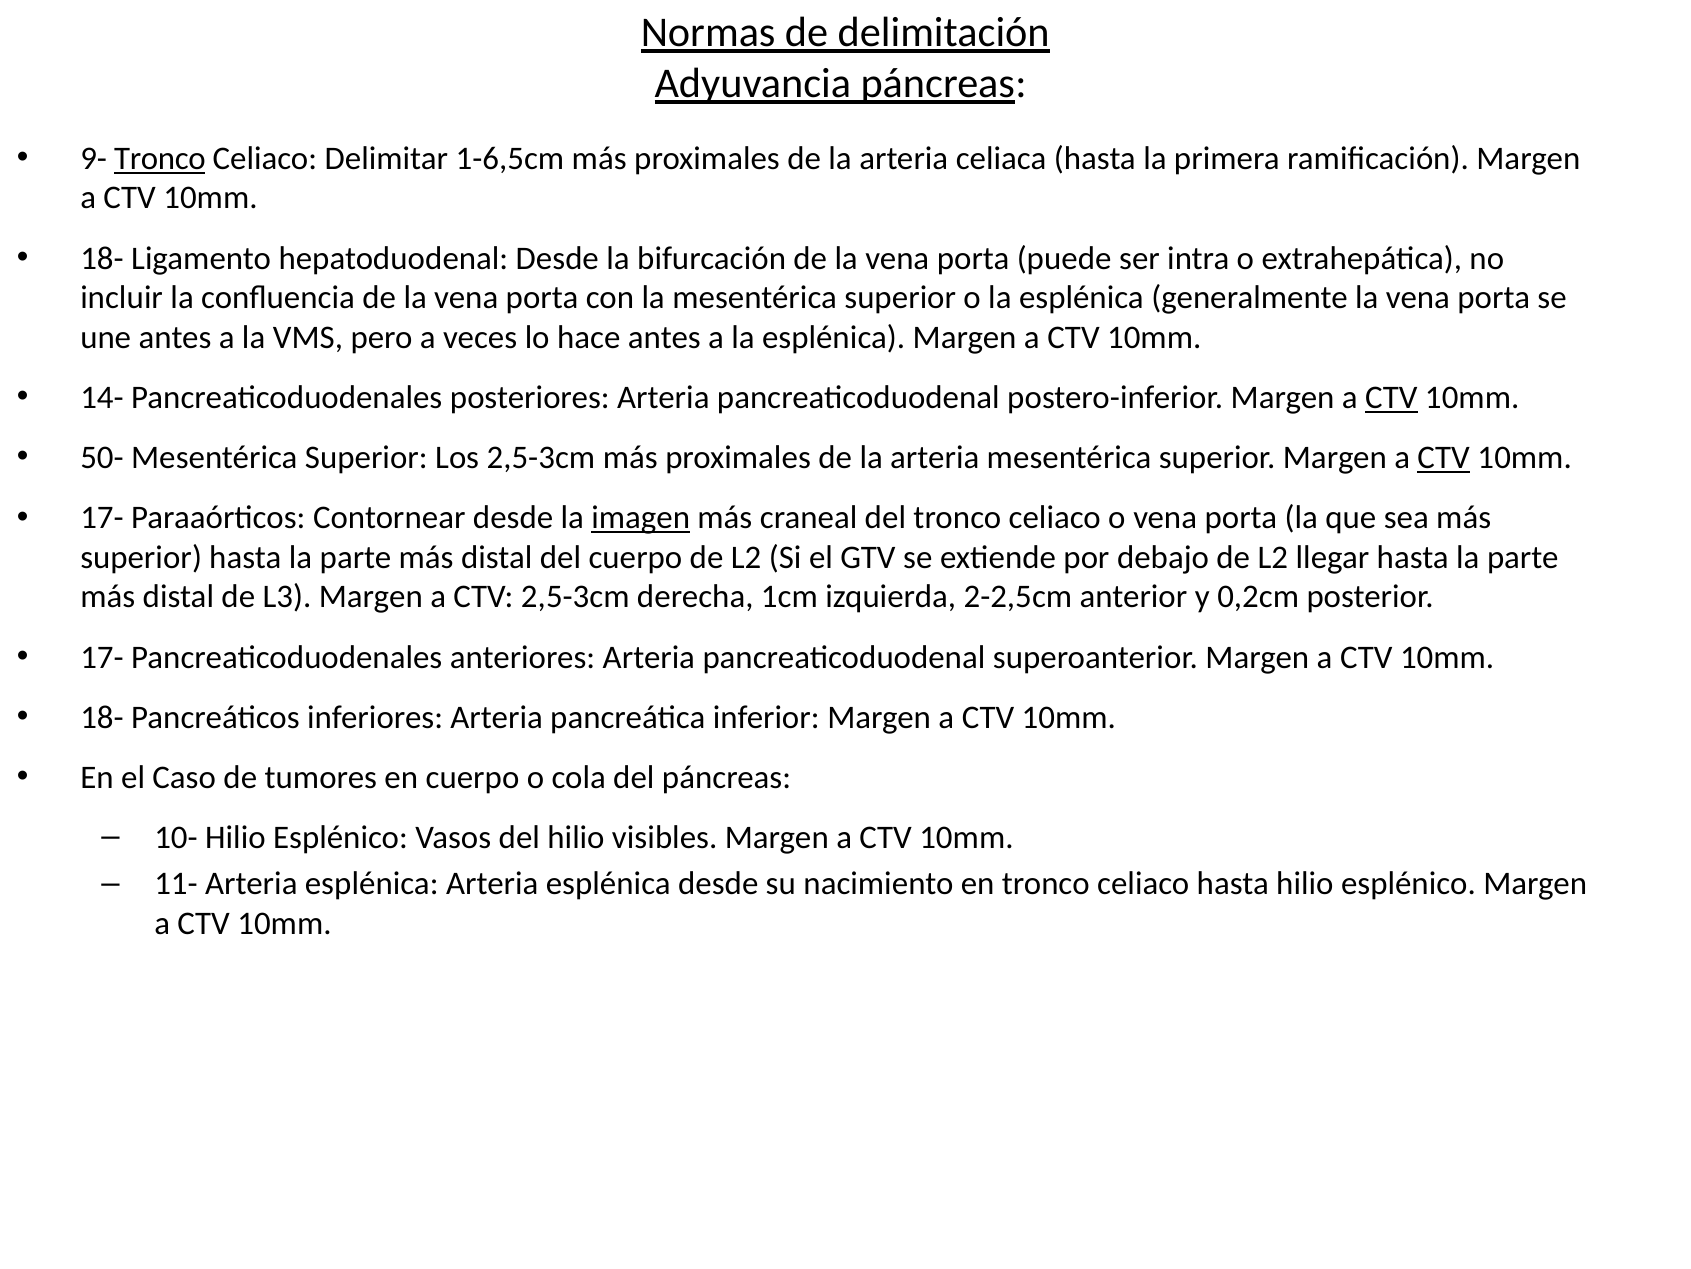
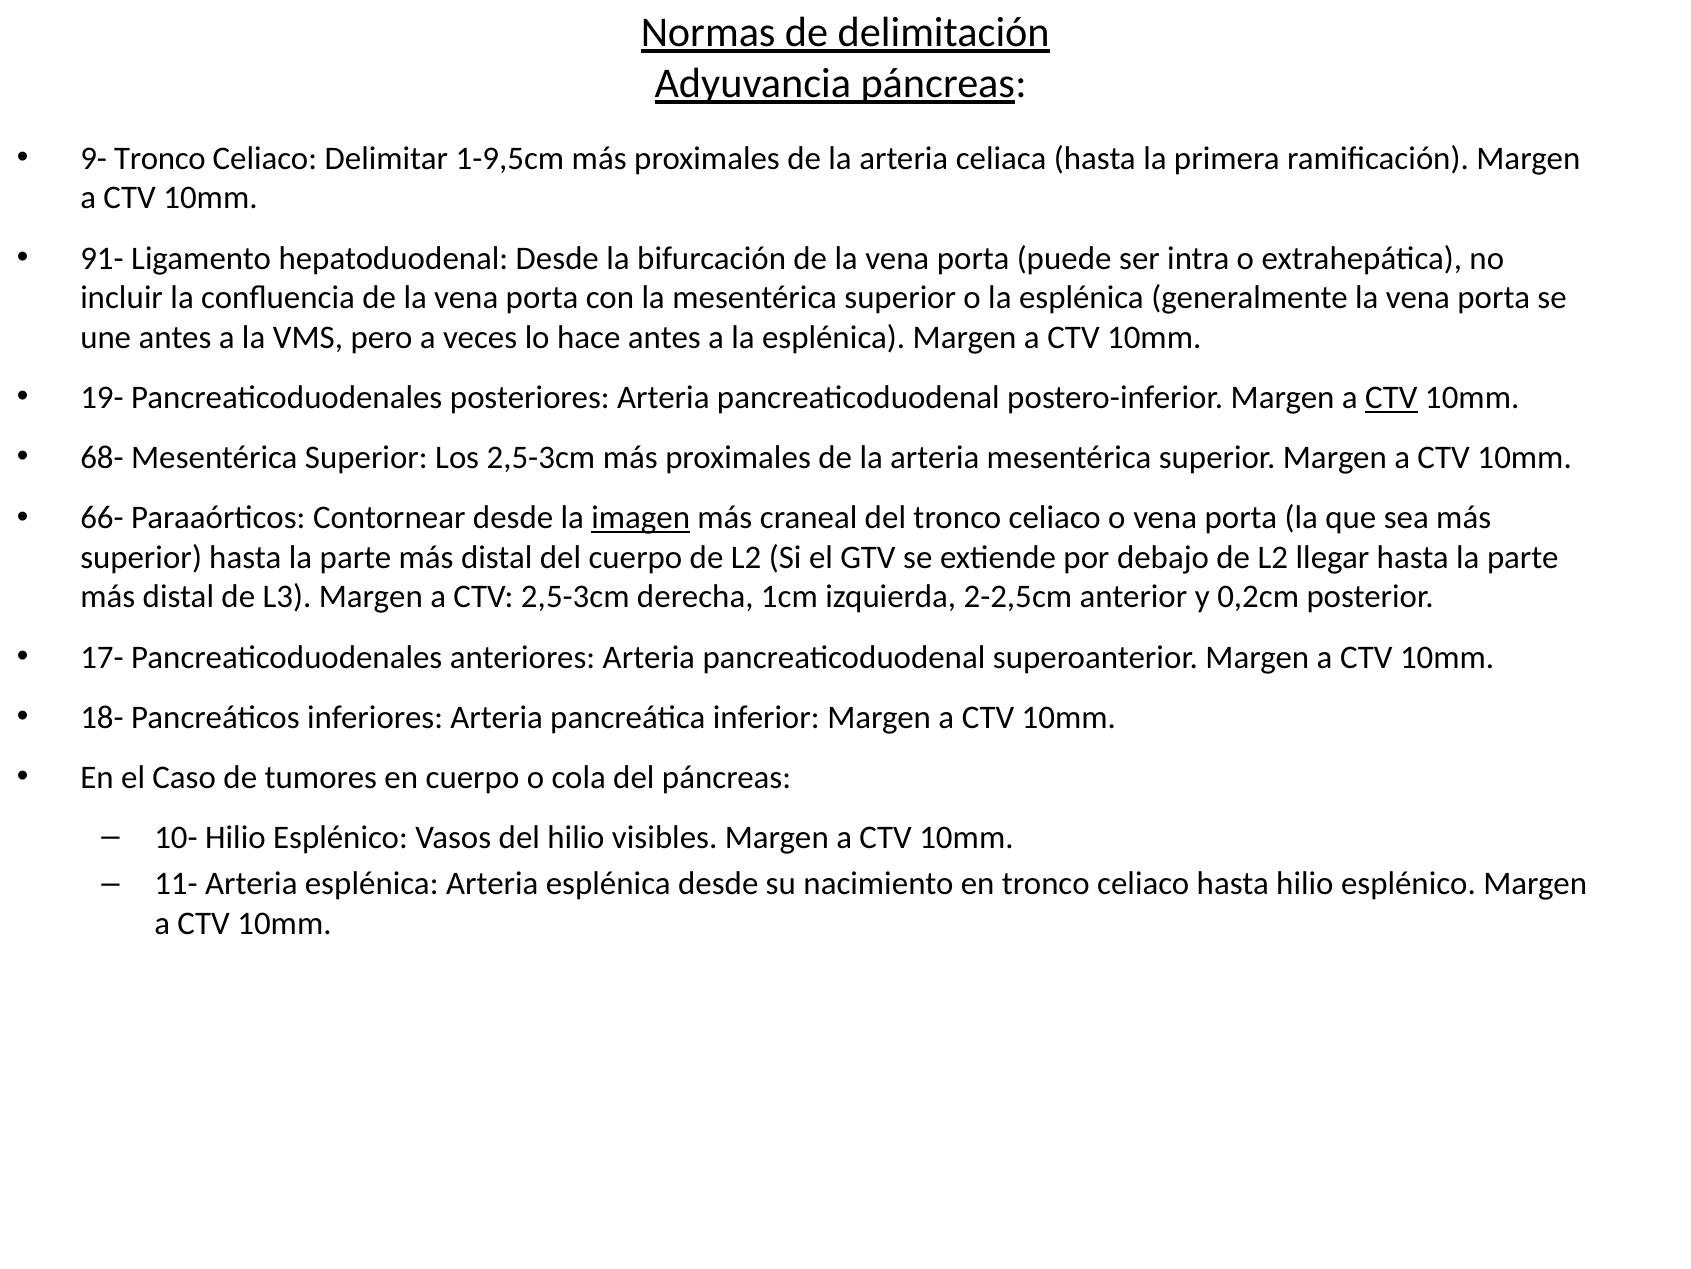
Tronco at (160, 159) underline: present -> none
1-6,5cm: 1-6,5cm -> 1-9,5cm
18- at (102, 258): 18- -> 91-
14-: 14- -> 19-
50-: 50- -> 68-
CTV at (1444, 458) underline: present -> none
17- at (102, 518): 17- -> 66-
